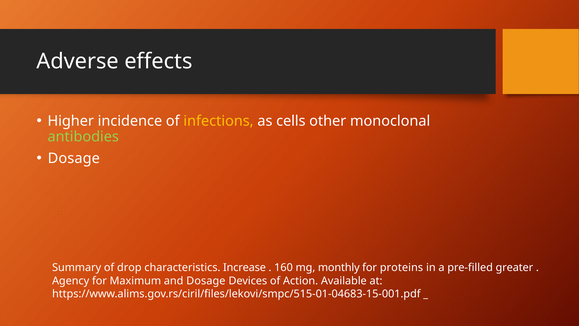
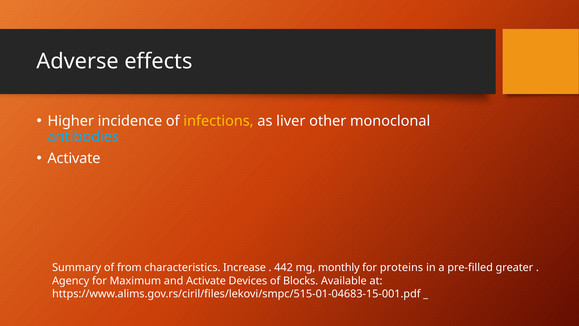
cells: cells -> liver
antibodies colour: light green -> light blue
Dosage at (74, 158): Dosage -> Activate
drop: drop -> from
160: 160 -> 442
and Dosage: Dosage -> Activate
Action: Action -> Blocks
